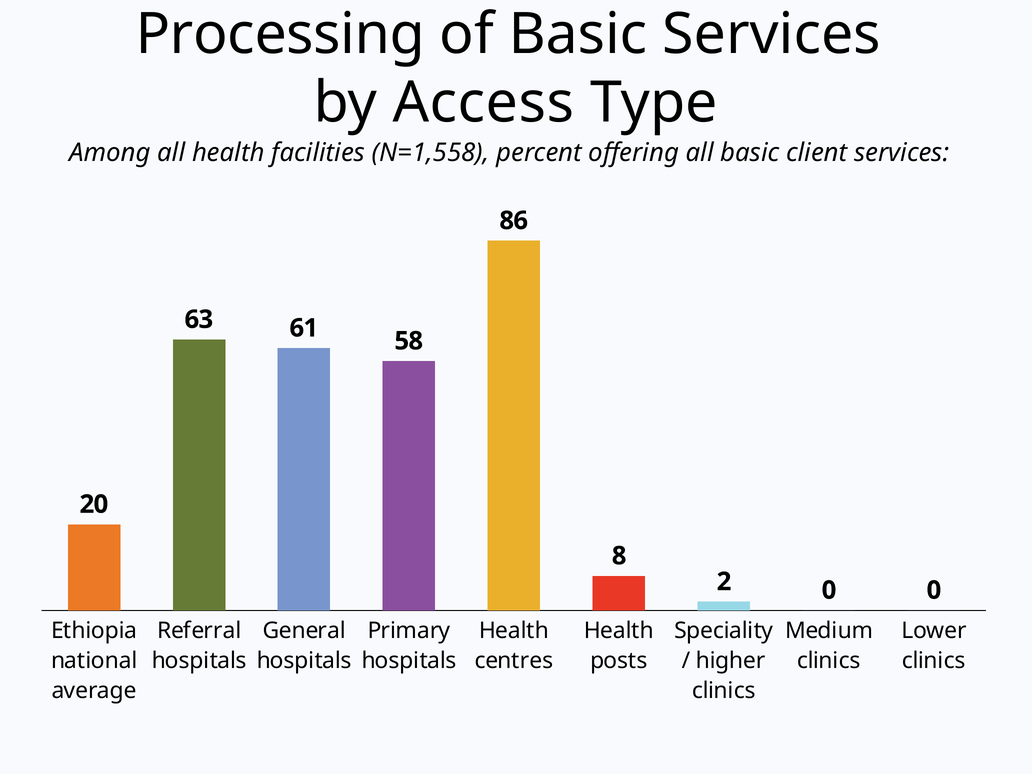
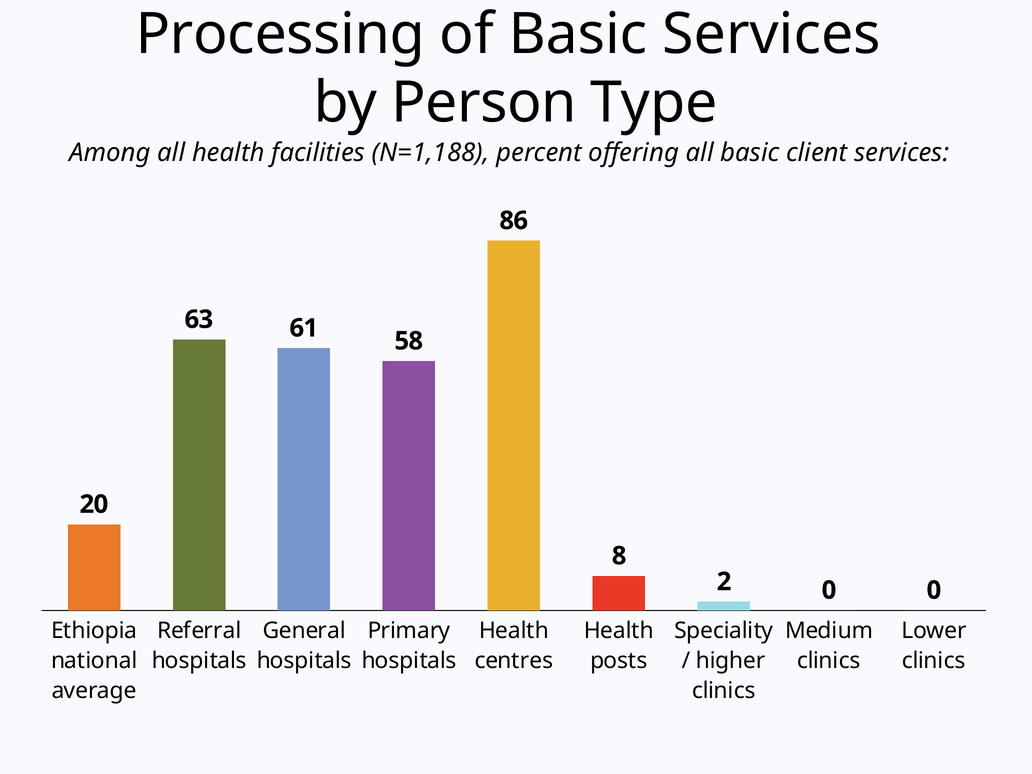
Access: Access -> Person
N=1,558: N=1,558 -> N=1,188
